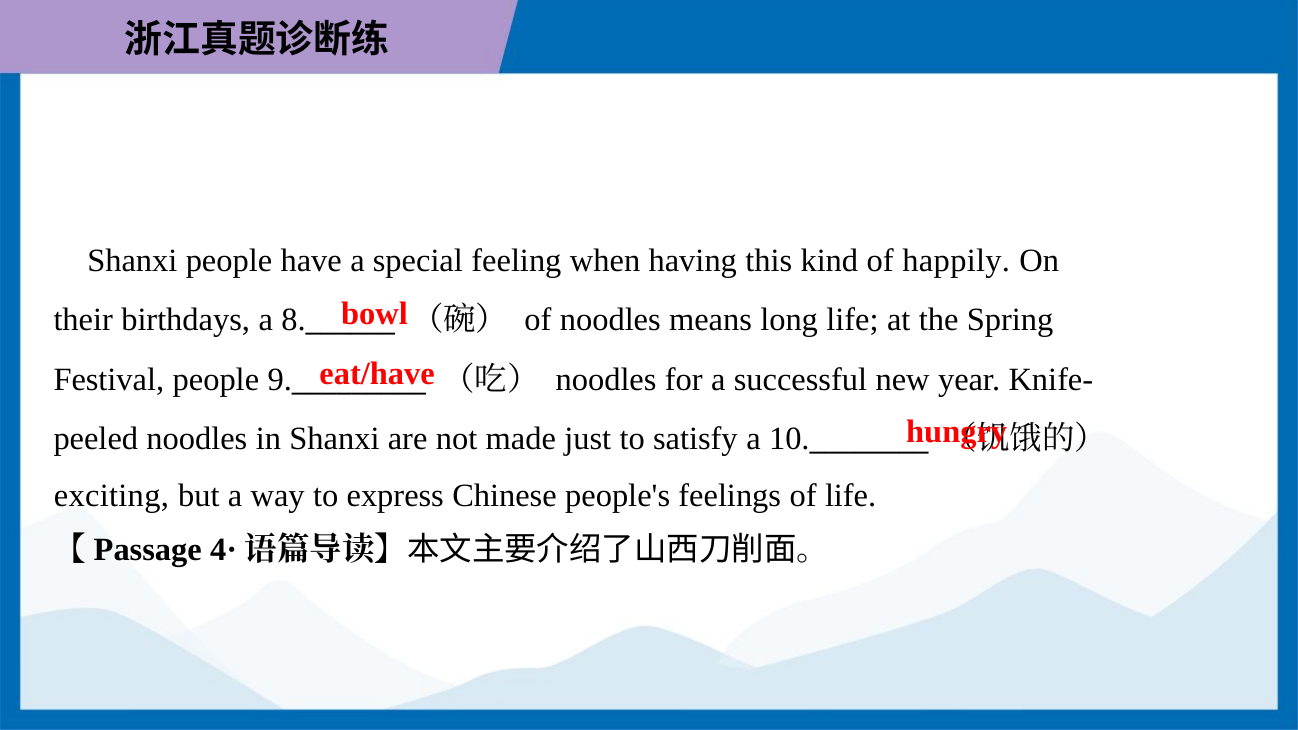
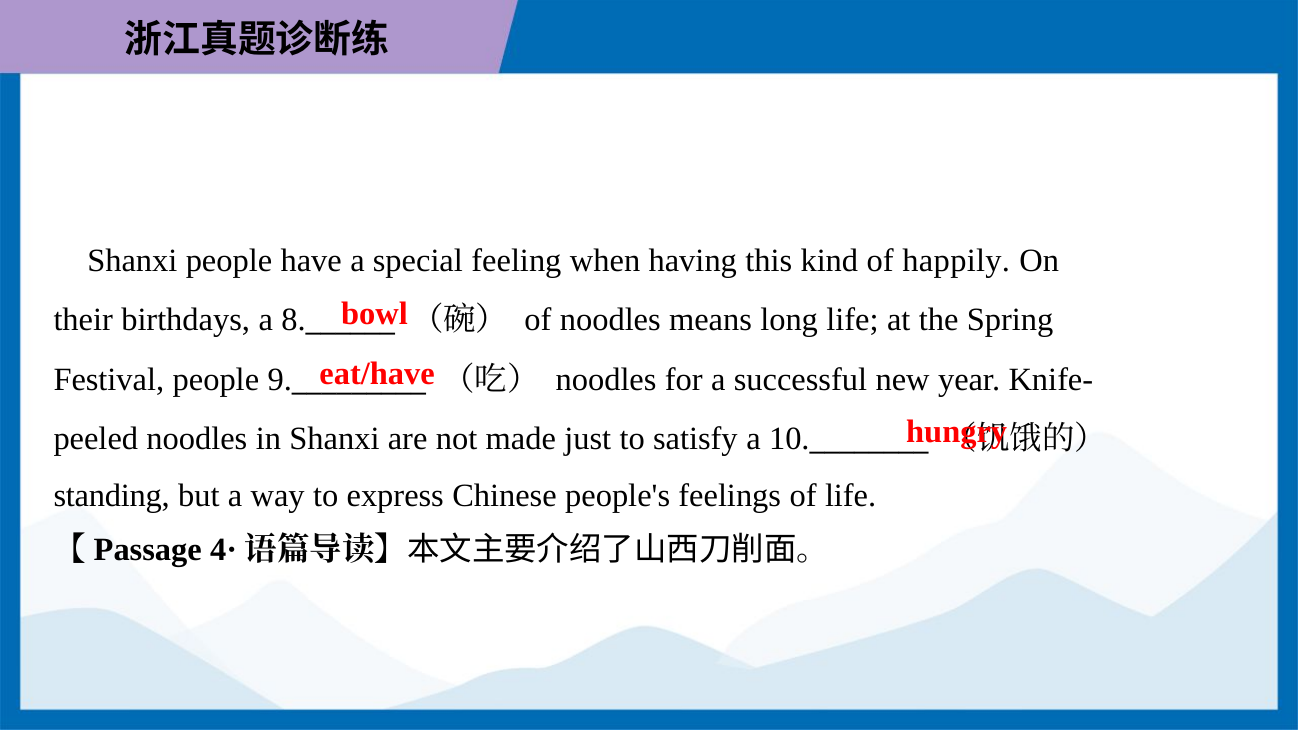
exciting: exciting -> standing
